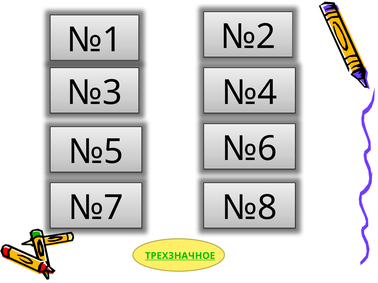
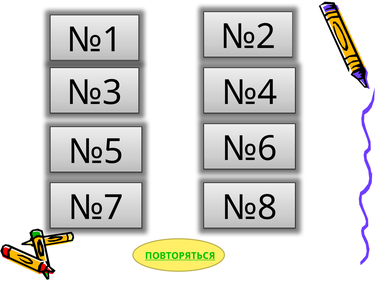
ТРЕХЗНАЧНОЕ: ТРЕХЗНАЧНОЕ -> ПОВТОРЯТЬСЯ
